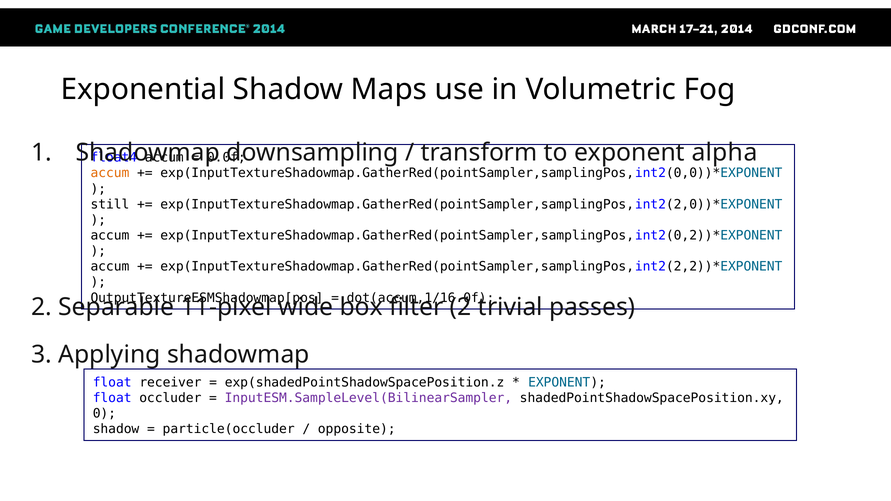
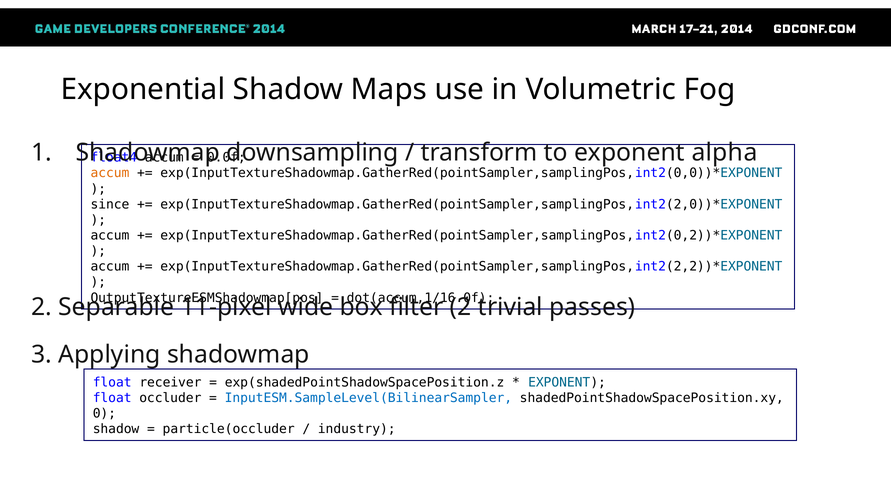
still: still -> since
InputESM.SampleLevel(BilinearSampler colour: purple -> blue
opposite: opposite -> industry
